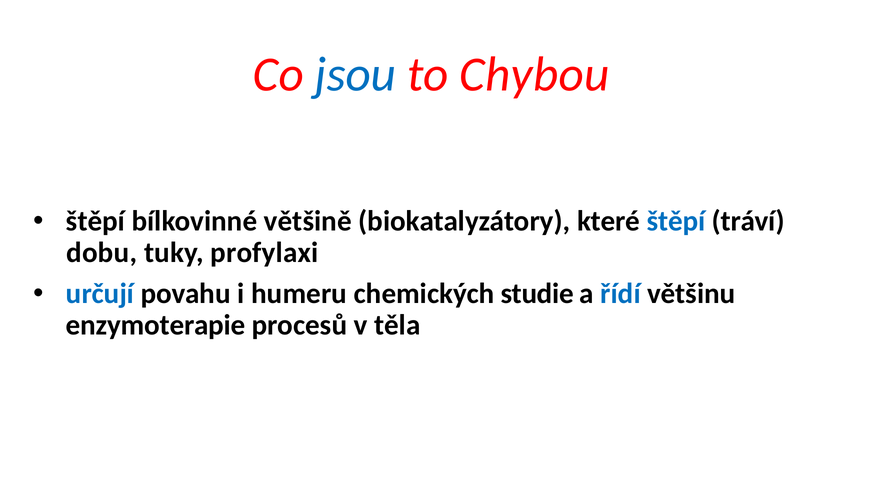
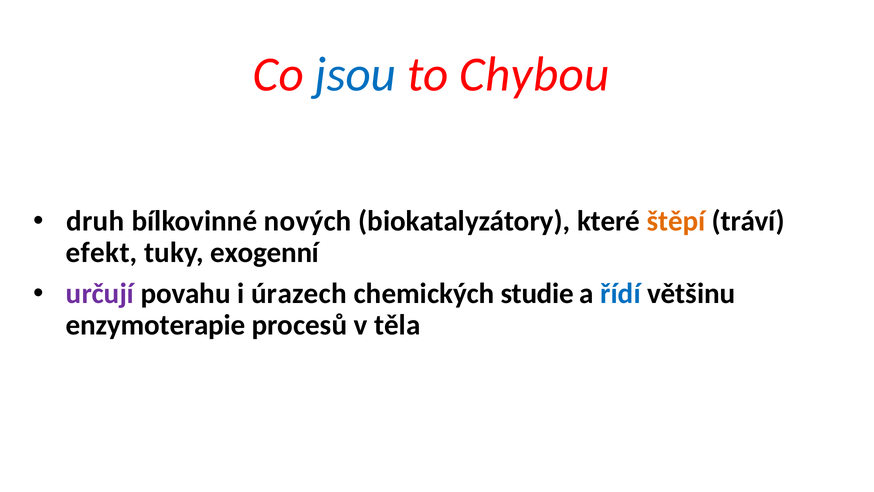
štěpí at (96, 221): štěpí -> druh
většině: většině -> nových
štěpí at (676, 221) colour: blue -> orange
dobu: dobu -> efekt
profylaxi: profylaxi -> exogenní
určují colour: blue -> purple
humeru: humeru -> úrazech
